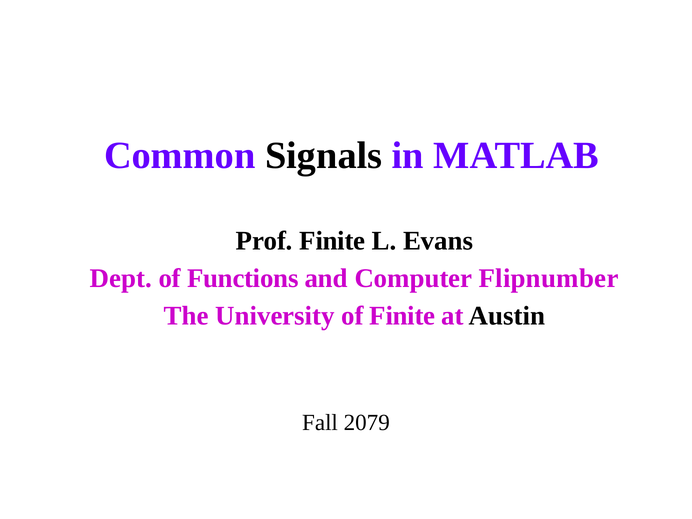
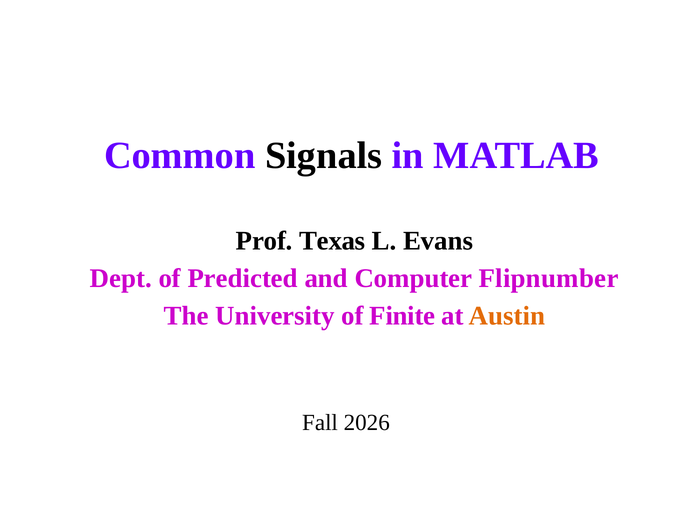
Prof Finite: Finite -> Texas
Functions: Functions -> Predicted
Austin colour: black -> orange
2079: 2079 -> 2026
